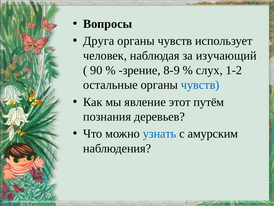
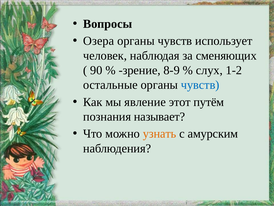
Друга: Друга -> Озера
изучающий: изучающий -> сменяющих
деревьев: деревьев -> называет
узнать colour: blue -> orange
